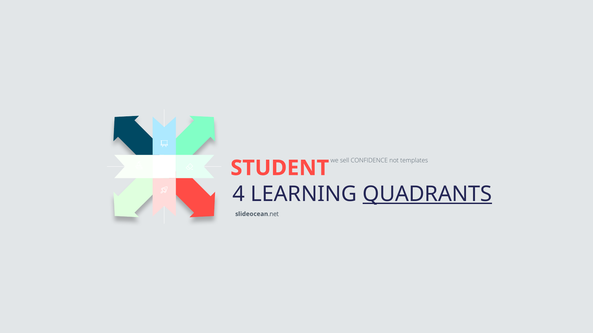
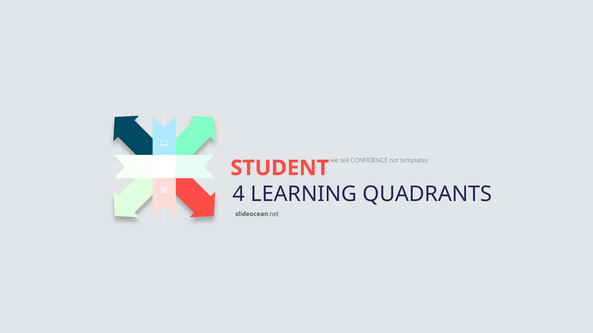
QUADRANTS underline: present -> none
